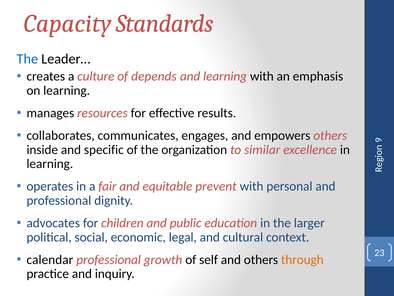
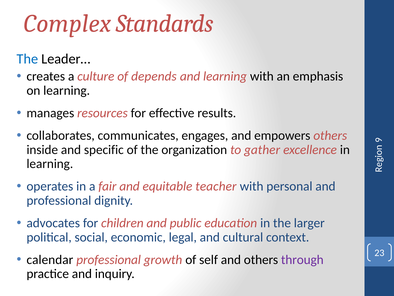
Capacity: Capacity -> Complex
similar: similar -> gather
prevent: prevent -> teacher
through colour: orange -> purple
